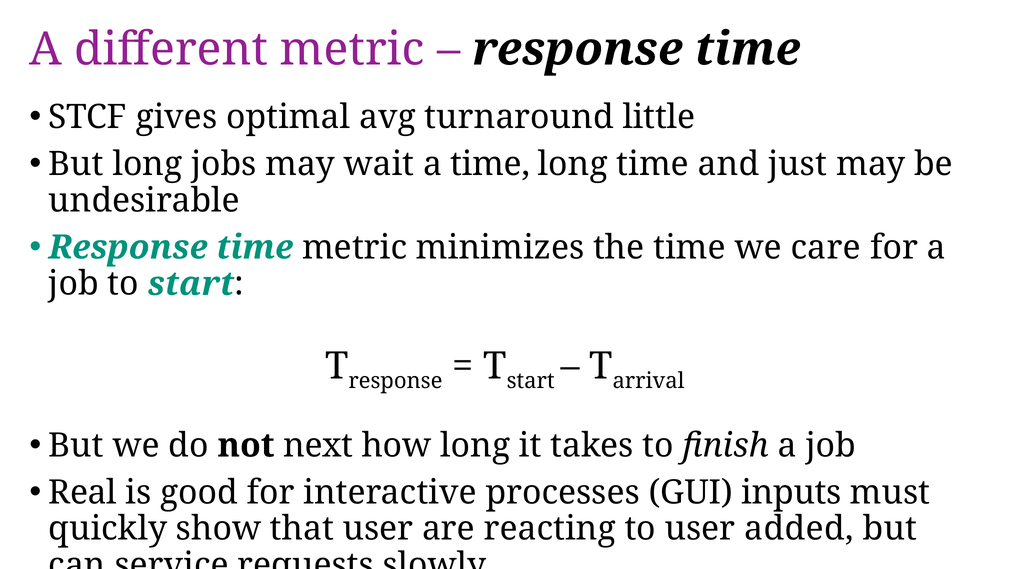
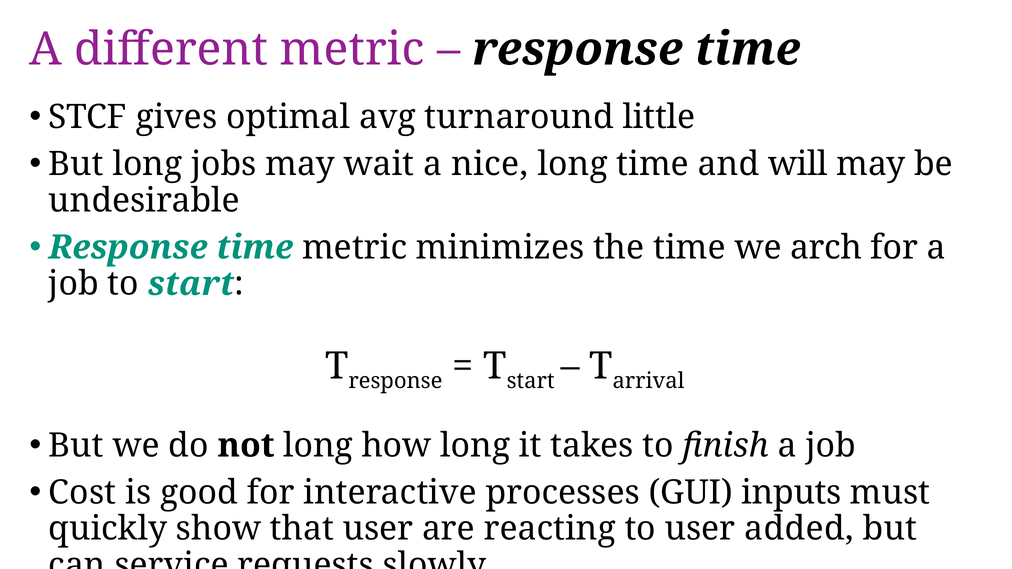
a time: time -> nice
just: just -> will
care: care -> arch
not next: next -> long
Real: Real -> Cost
